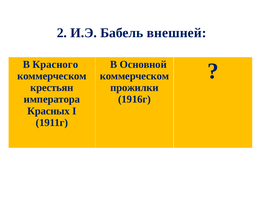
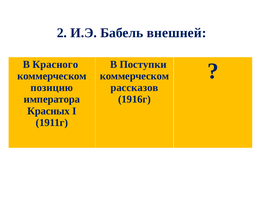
Основной: Основной -> Поступки
крестьян: крестьян -> позицию
прожилки: прожилки -> рассказов
